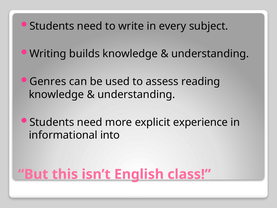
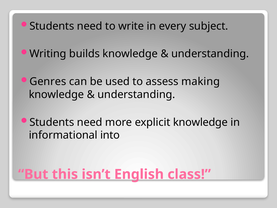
reading: reading -> making
explicit experience: experience -> knowledge
